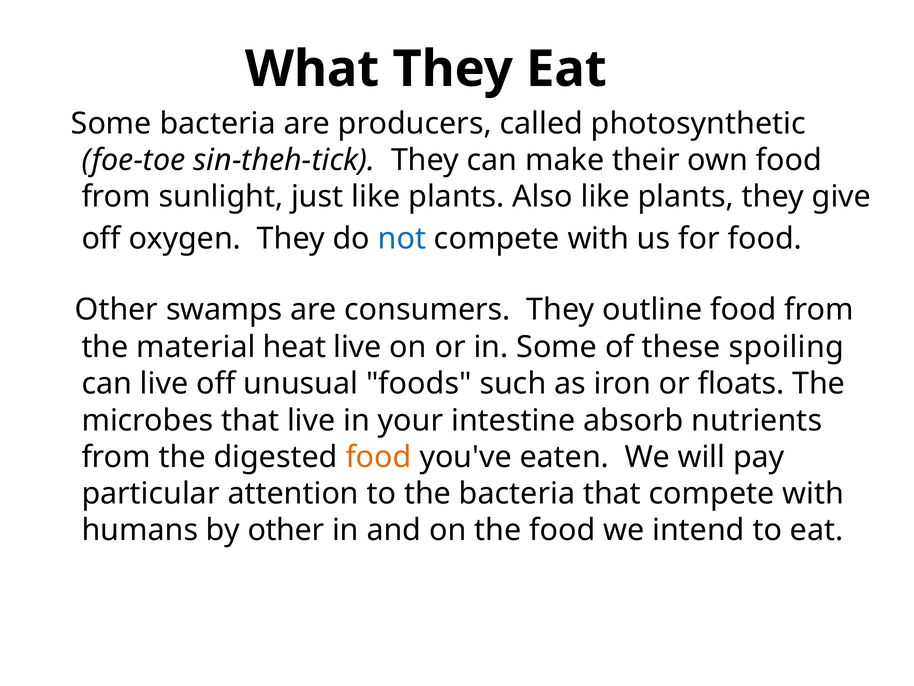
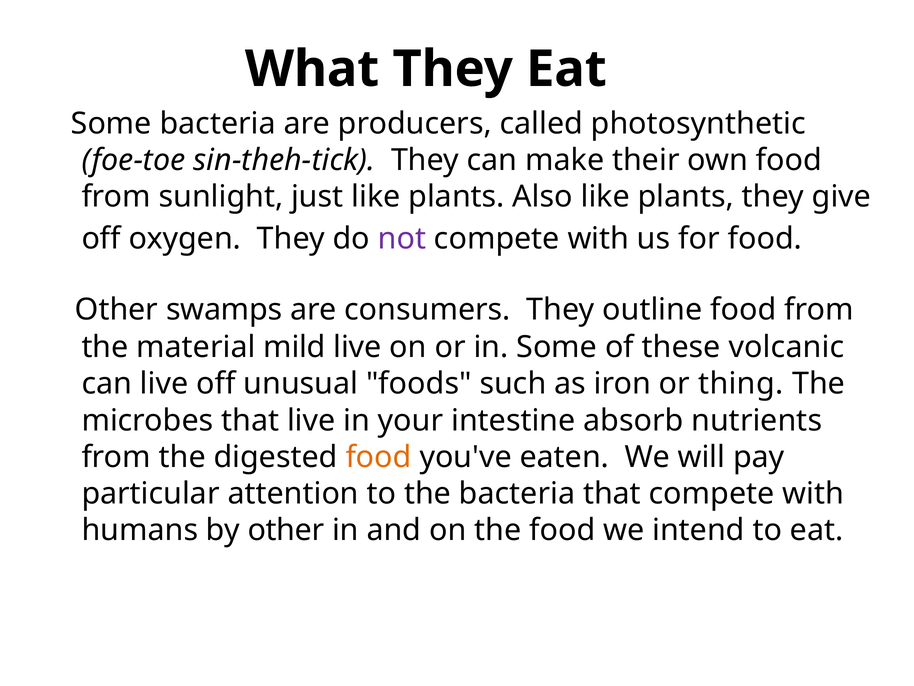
not colour: blue -> purple
heat: heat -> mild
spoiling: spoiling -> volcanic
floats: floats -> thing
